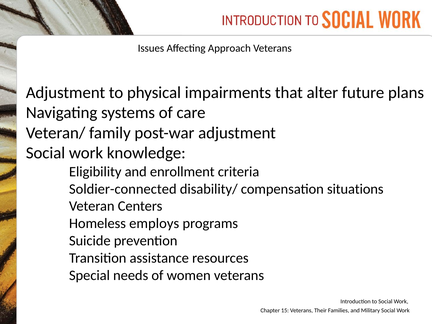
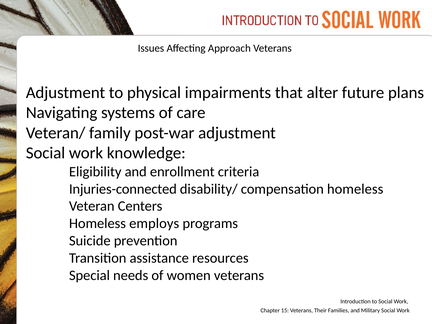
Soldier-connected: Soldier-connected -> Injuries-connected
compensation situations: situations -> homeless
